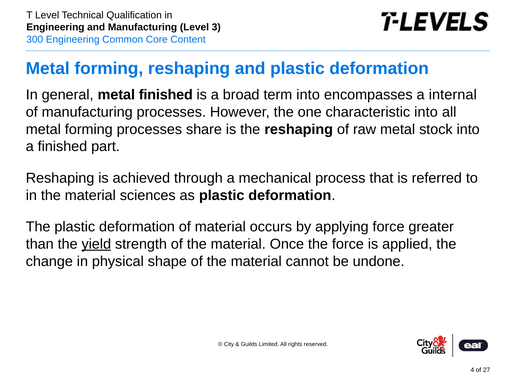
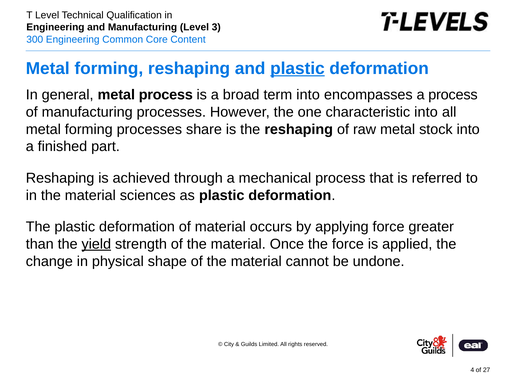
plastic at (297, 68) underline: none -> present
metal finished: finished -> process
a internal: internal -> process
